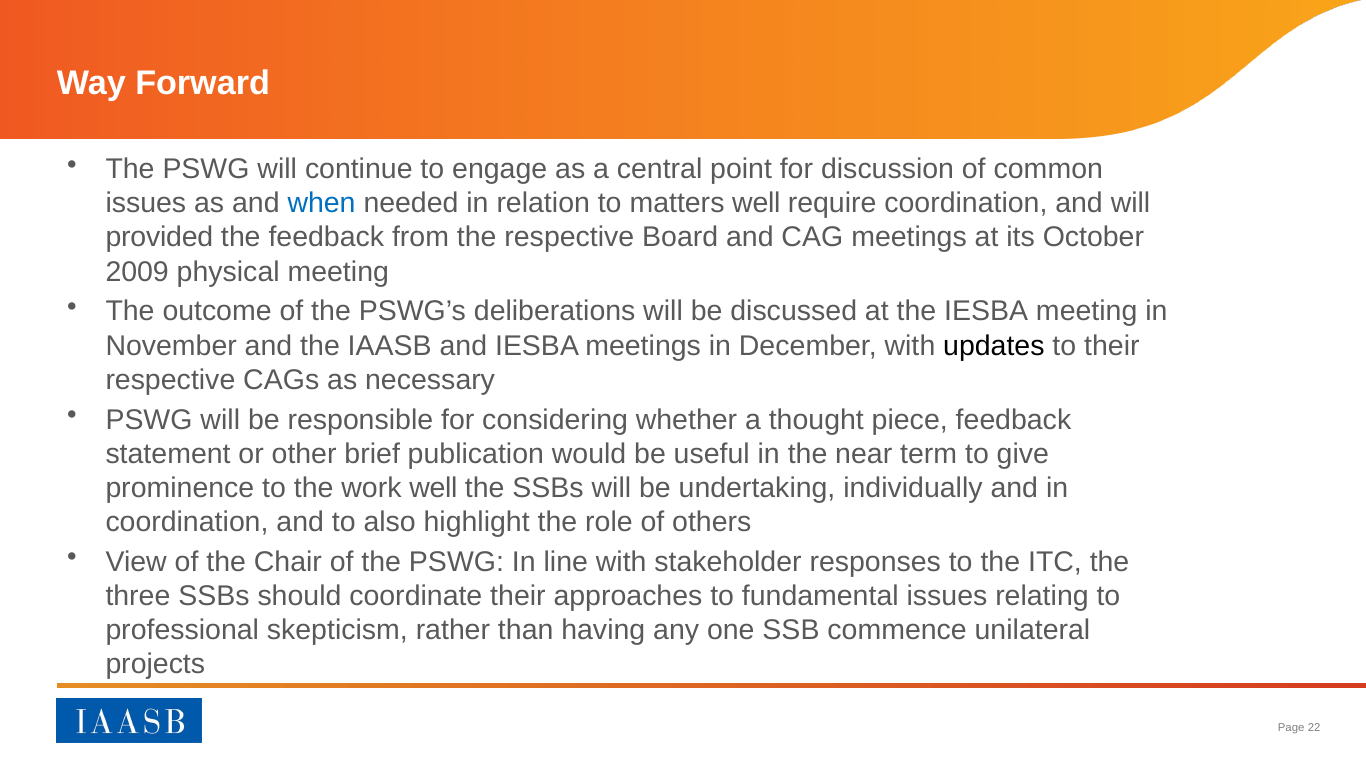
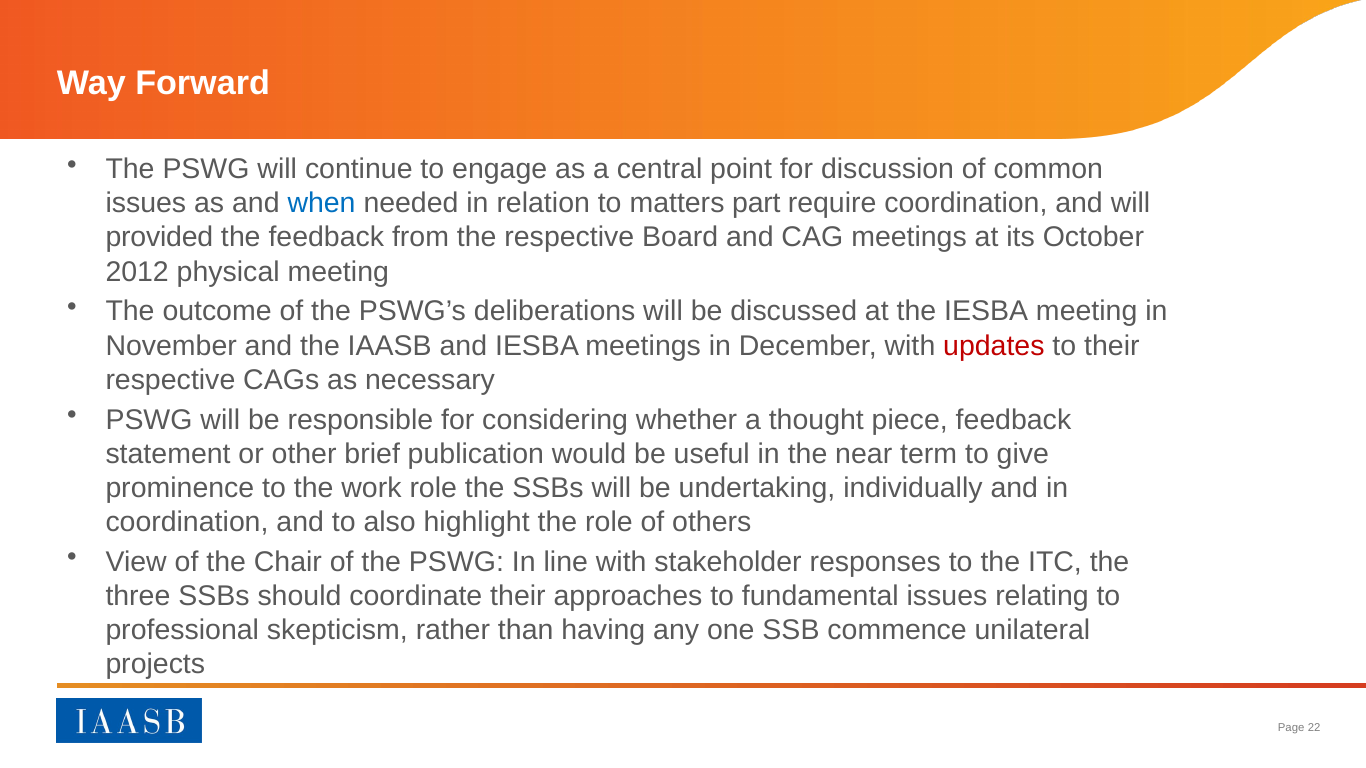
matters well: well -> part
2009: 2009 -> 2012
updates colour: black -> red
work well: well -> role
